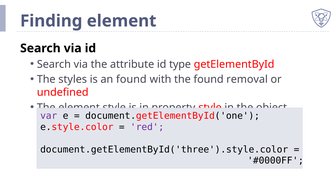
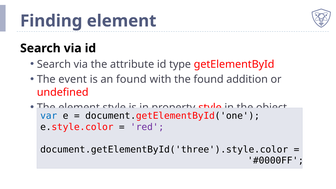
styles: styles -> event
removal: removal -> addition
var colour: purple -> blue
